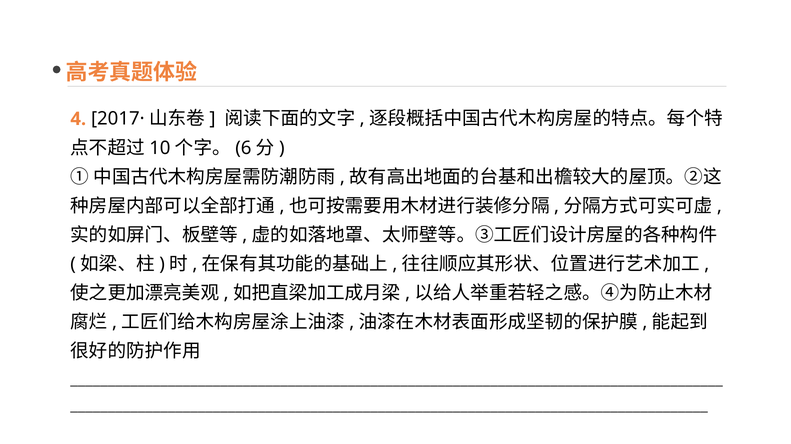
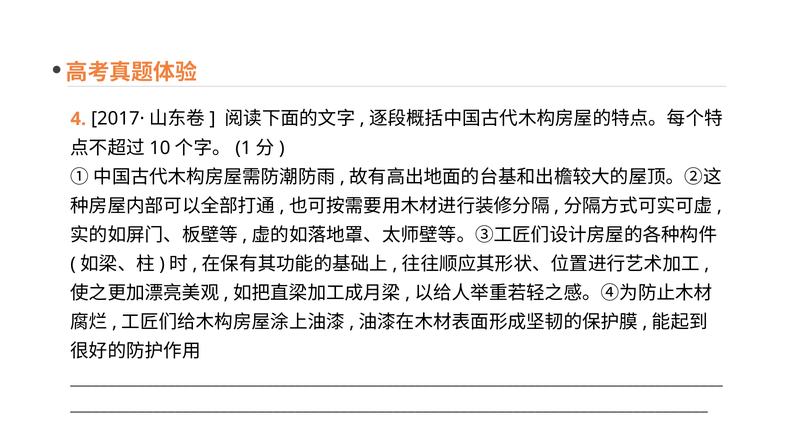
6: 6 -> 1
